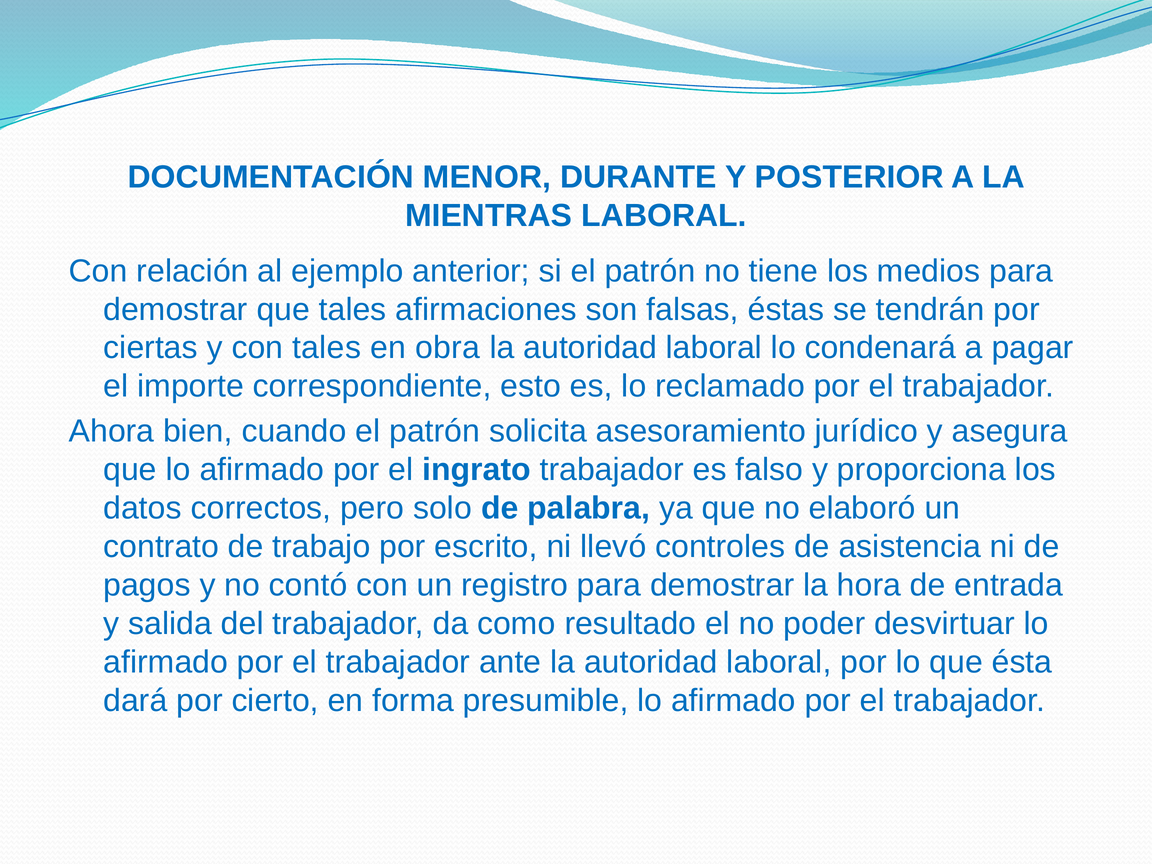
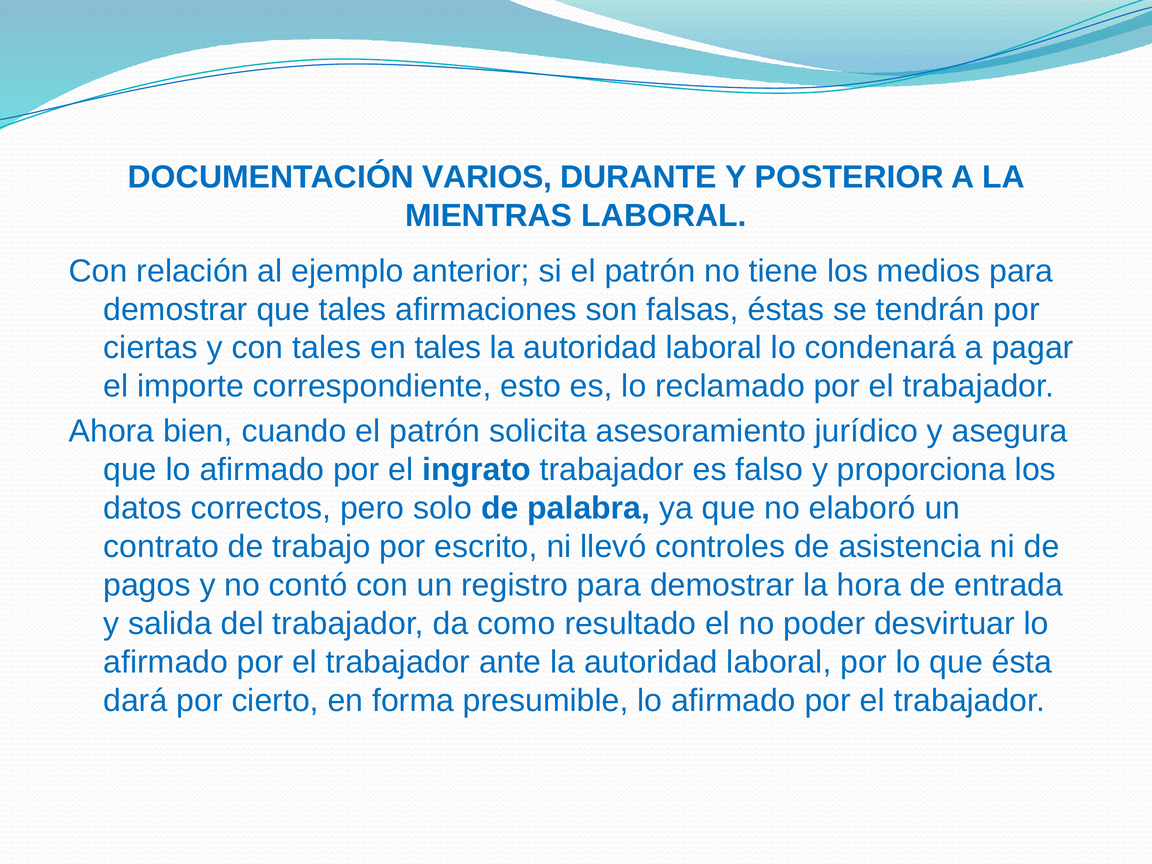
MENOR: MENOR -> VARIOS
en obra: obra -> tales
